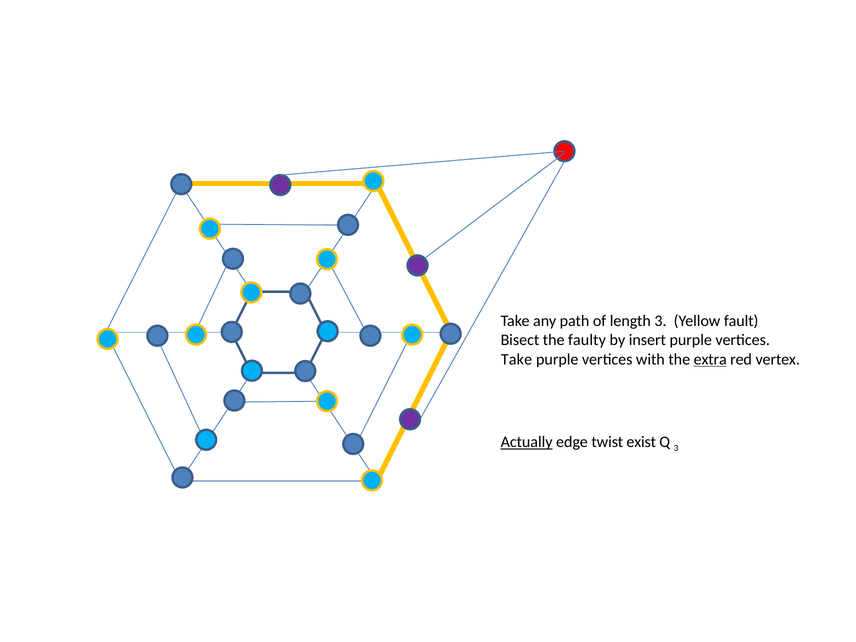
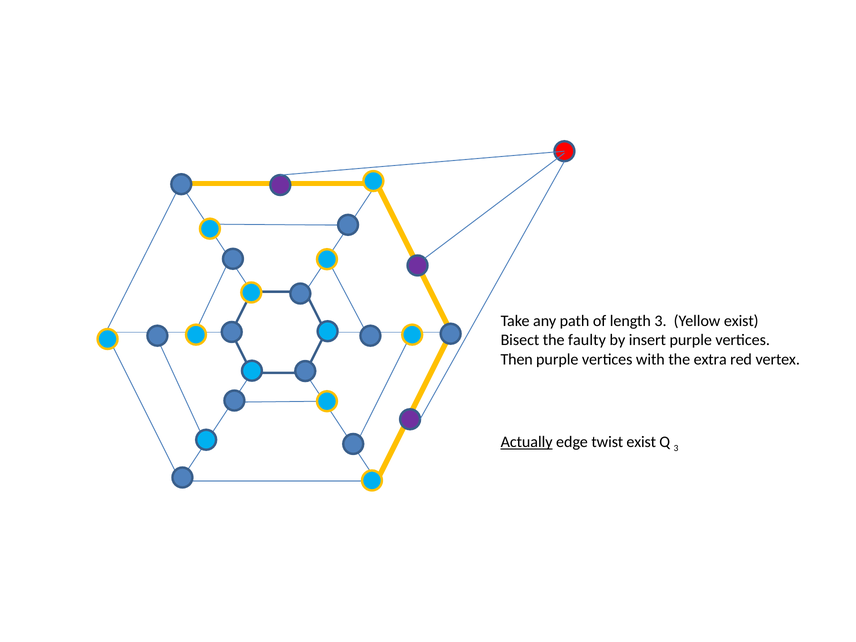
Yellow fault: fault -> exist
Take at (517, 359): Take -> Then
extra underline: present -> none
